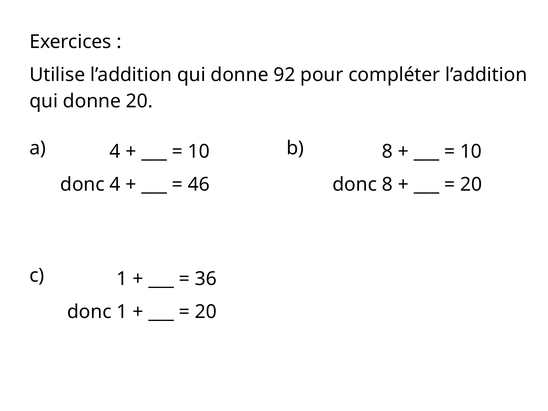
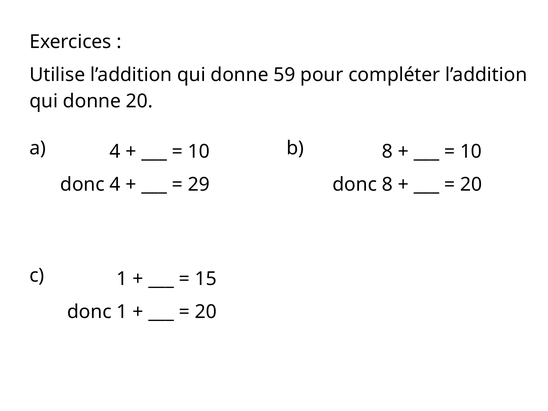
92: 92 -> 59
46: 46 -> 29
36: 36 -> 15
